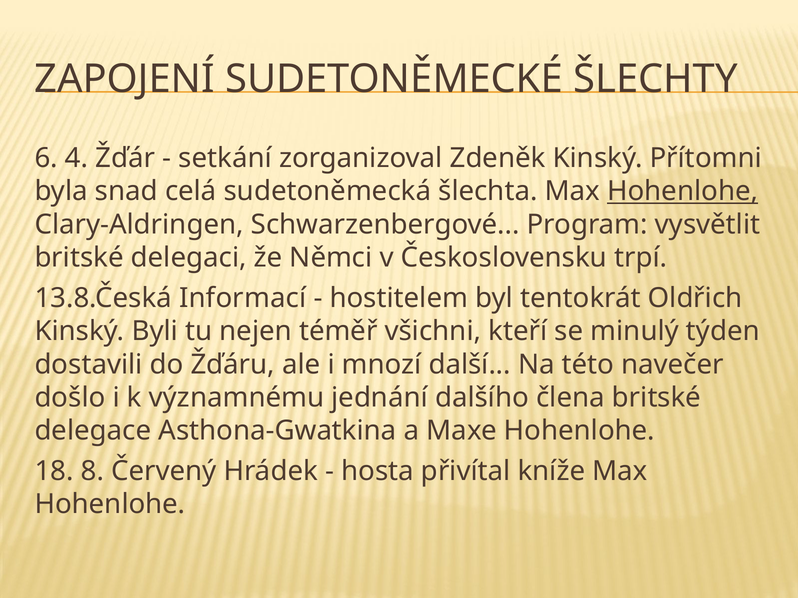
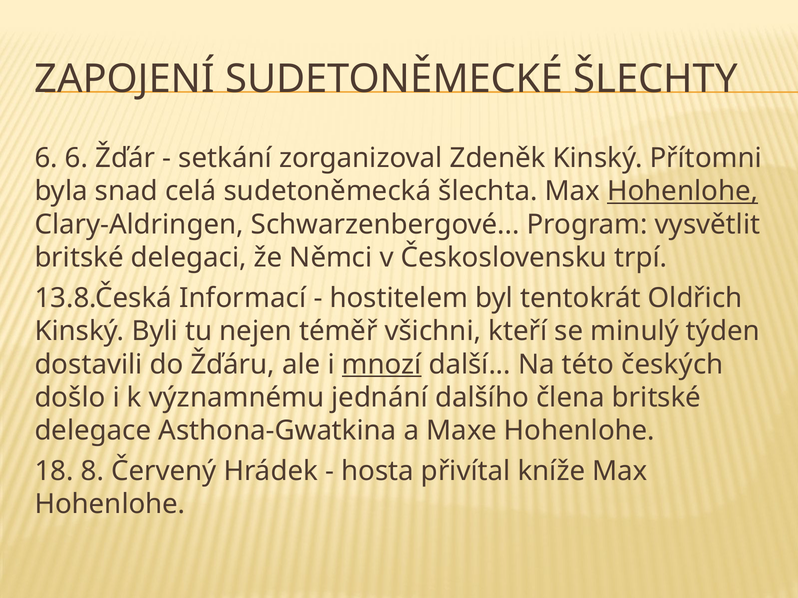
6 4: 4 -> 6
mnozí underline: none -> present
navečer: navečer -> českých
